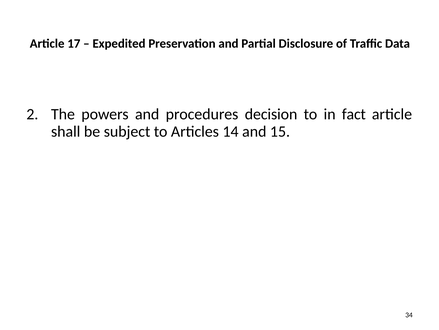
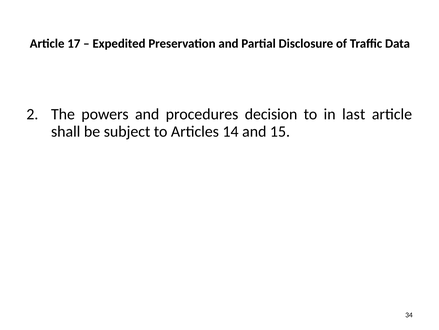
fact: fact -> last
